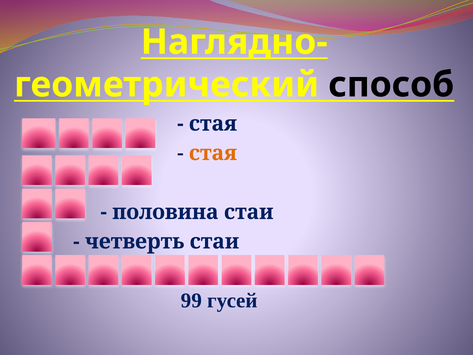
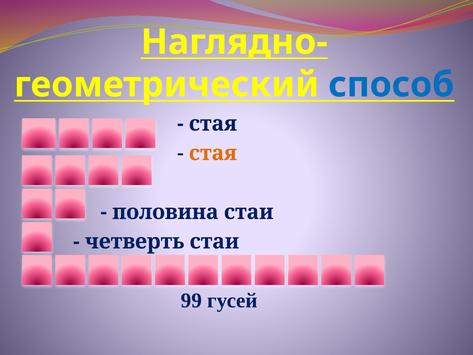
способ colour: black -> blue
